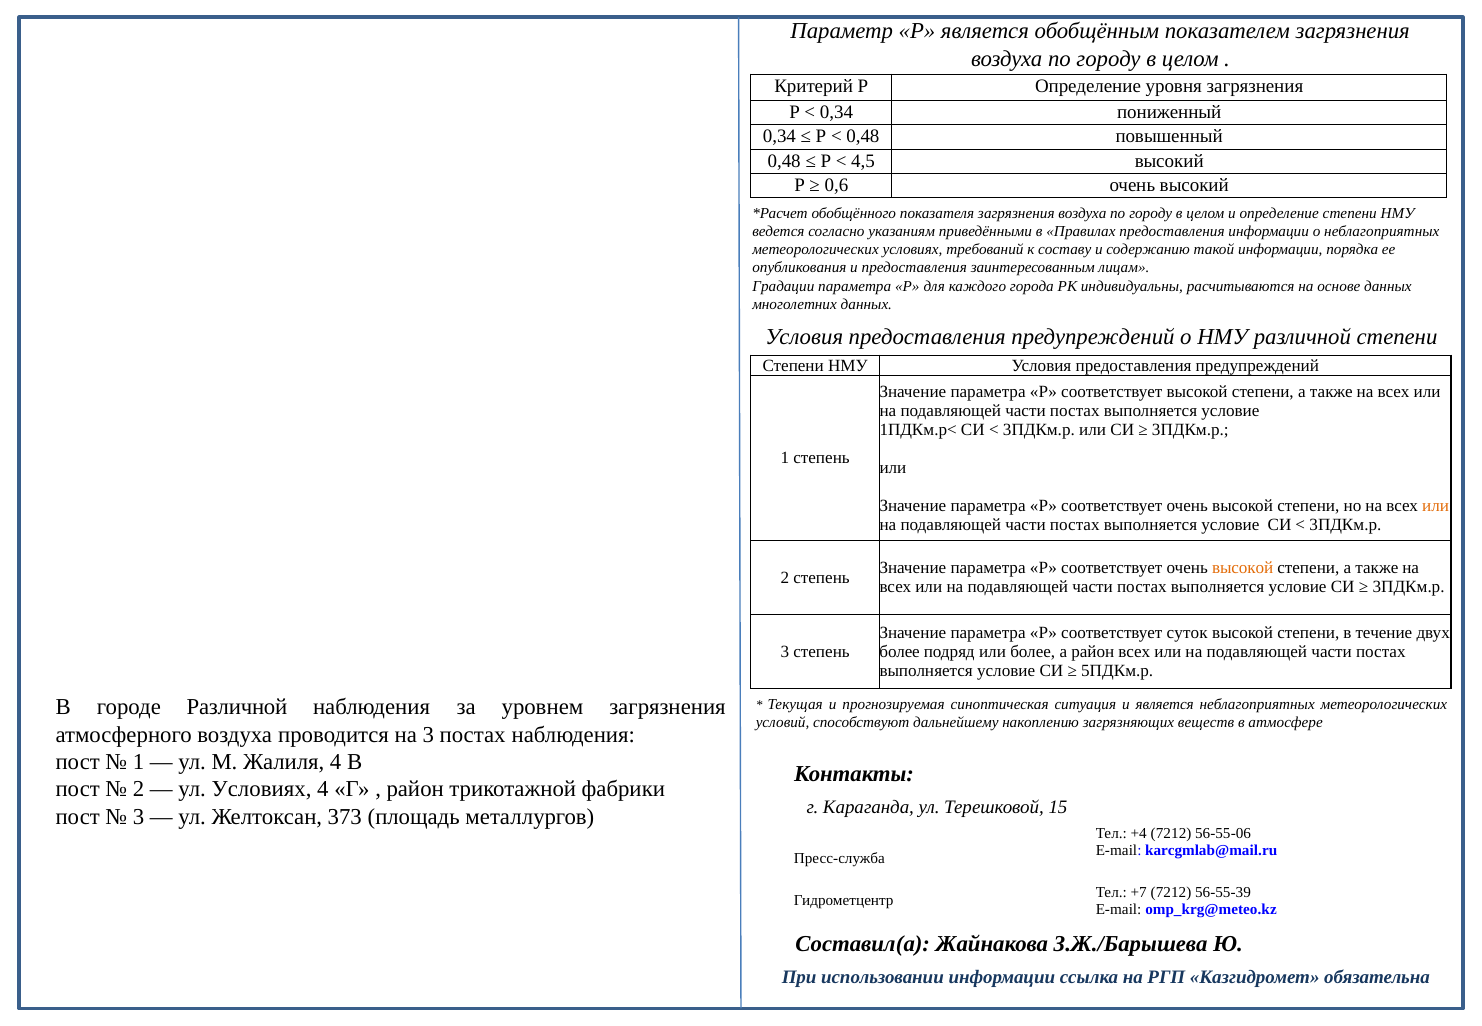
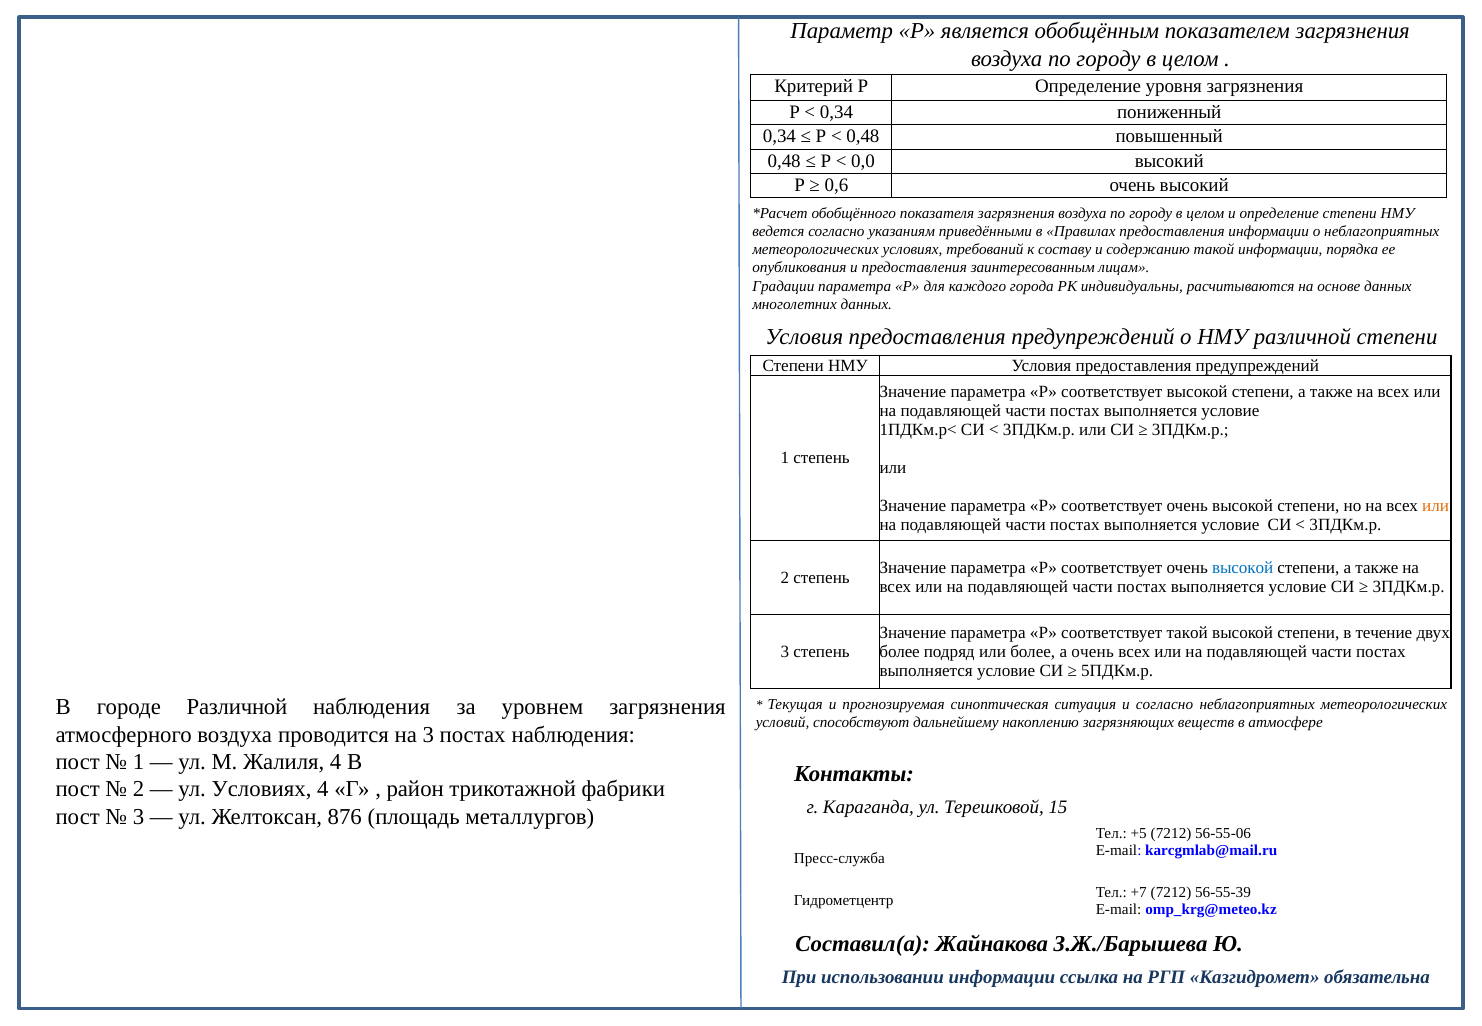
4,5: 4,5 -> 0,0
высокой at (1243, 568) colour: orange -> blue
соответствует суток: суток -> такой
а район: район -> очень
и является: является -> согласно
373: 373 -> 876
+4: +4 -> +5
